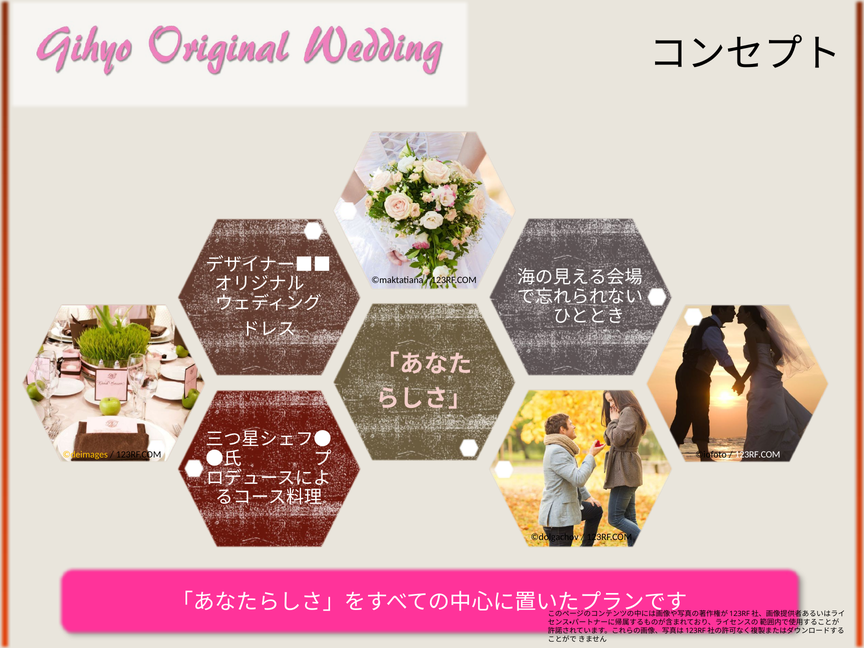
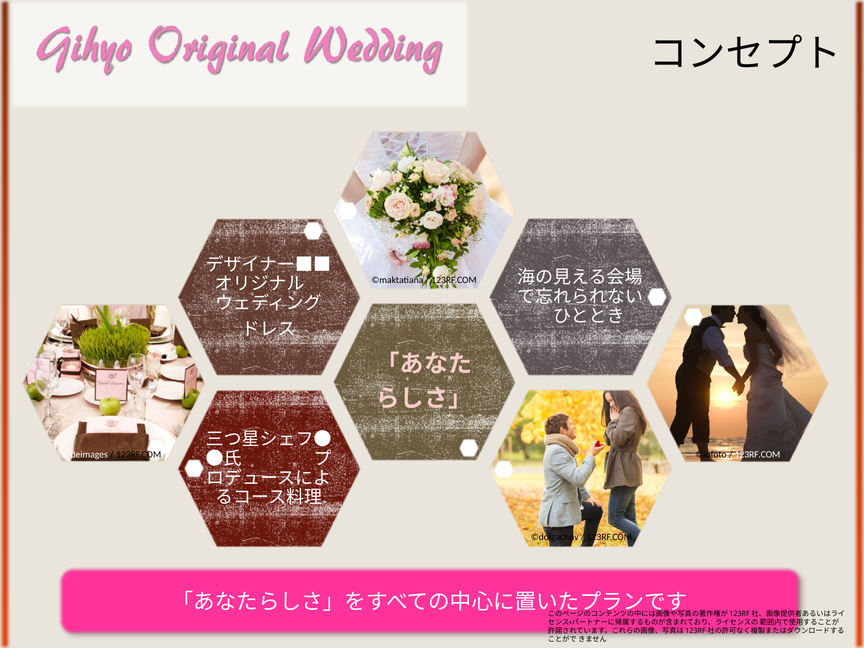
©deimages colour: yellow -> white
